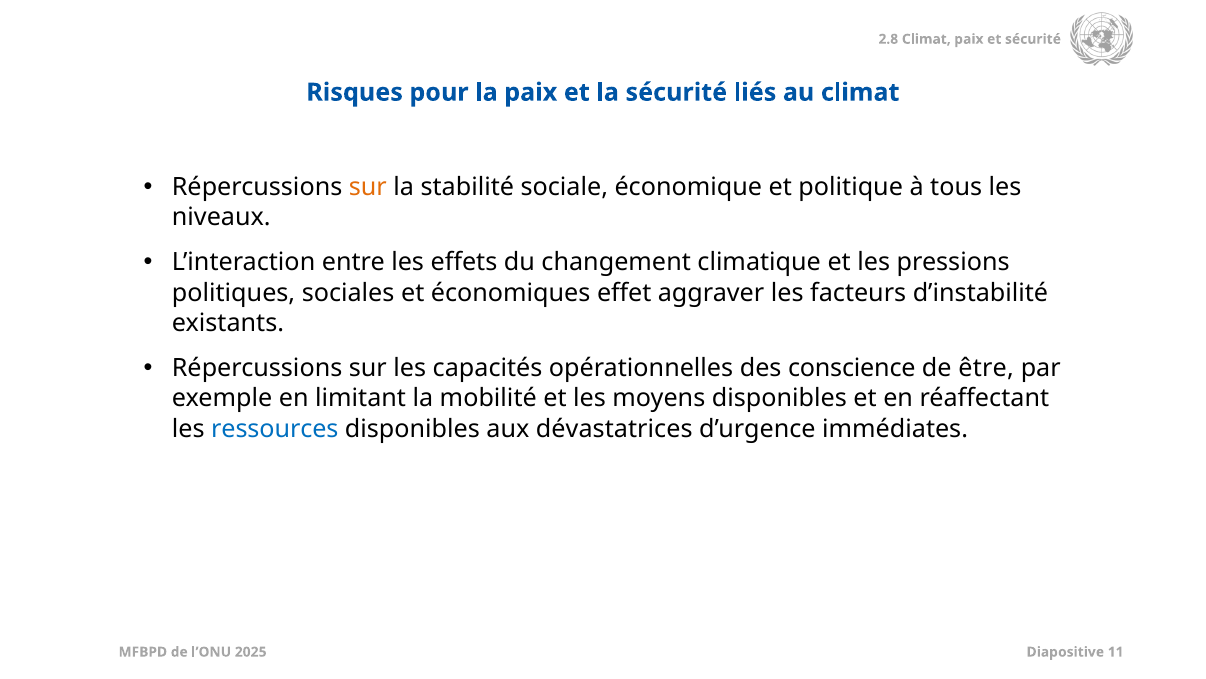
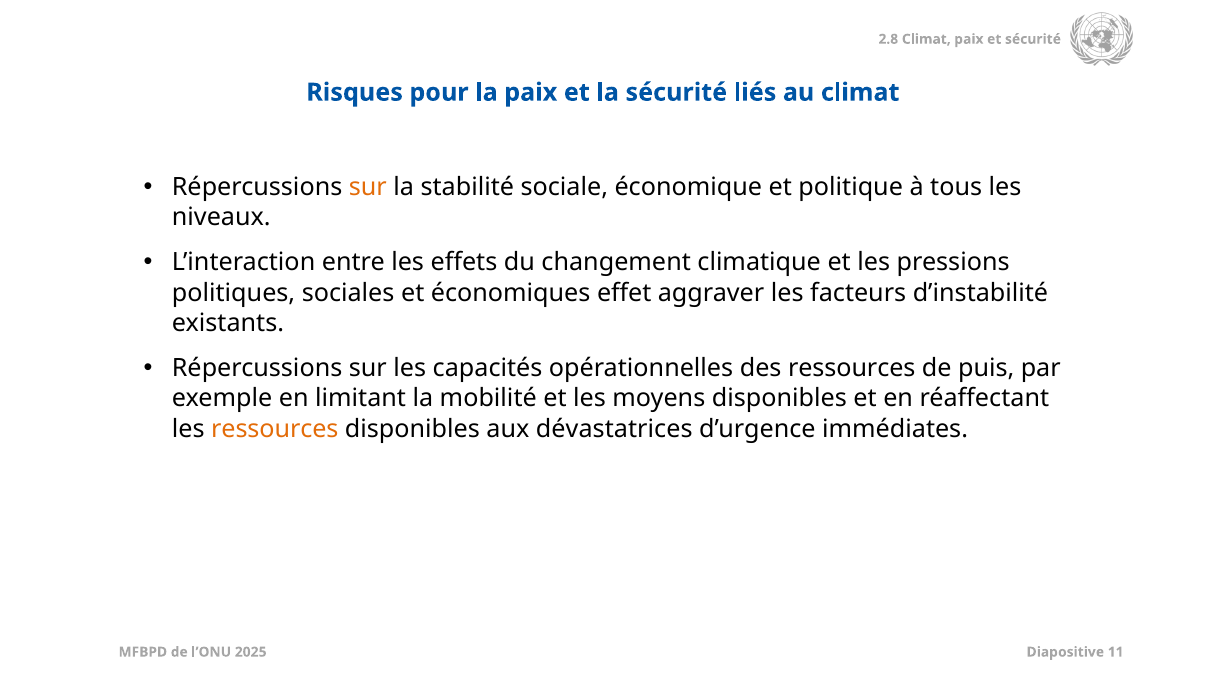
des conscience: conscience -> ressources
être: être -> puis
ressources at (275, 428) colour: blue -> orange
